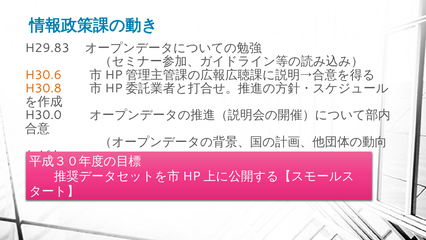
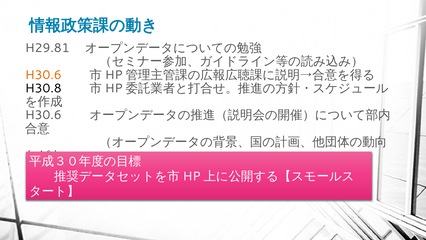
H29.83: H29.83 -> H29.81
H30.8 colour: orange -> black
H30.0 at (43, 115): H30.0 -> H30.6
